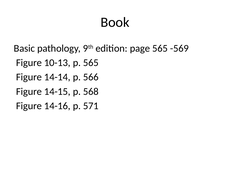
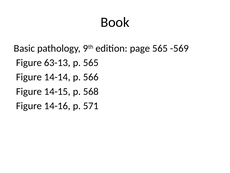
10-13: 10-13 -> 63-13
